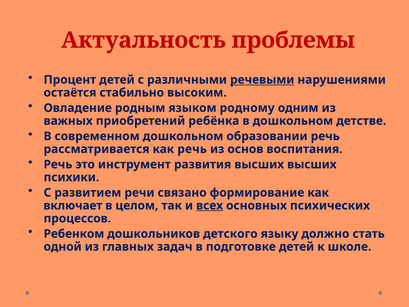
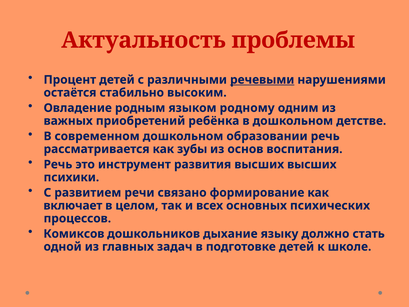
как речь: речь -> зубы
всех underline: present -> none
Ребенком: Ребенком -> Комиксов
детского: детского -> дыхание
